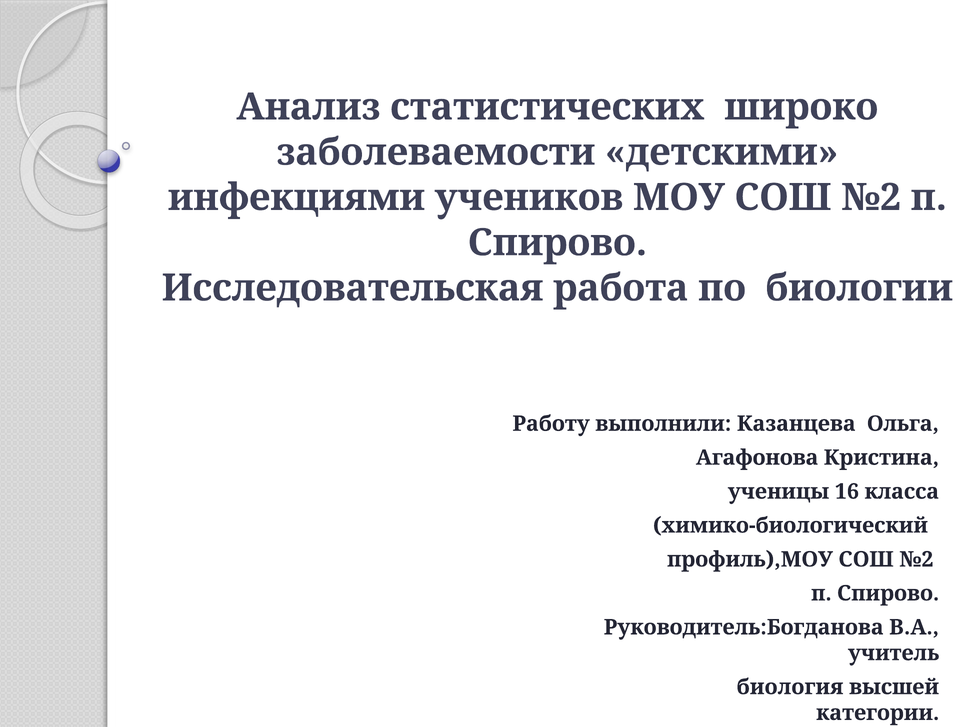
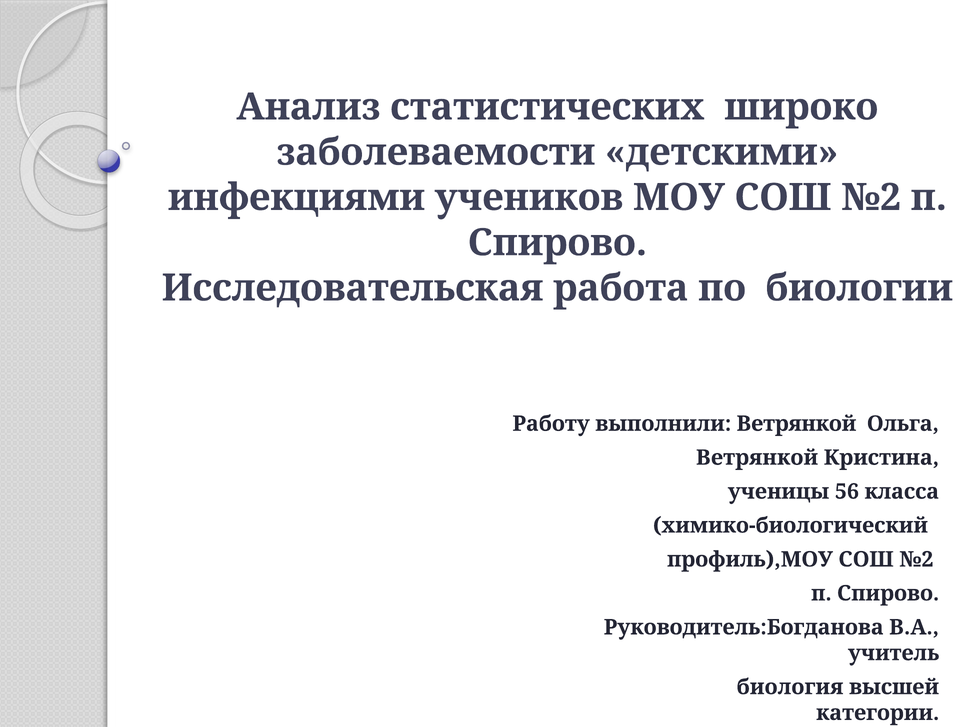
выполнили Казанцева: Казанцева -> Ветрянкой
Агафонова at (757, 457): Агафонова -> Ветрянкой
16: 16 -> 56
